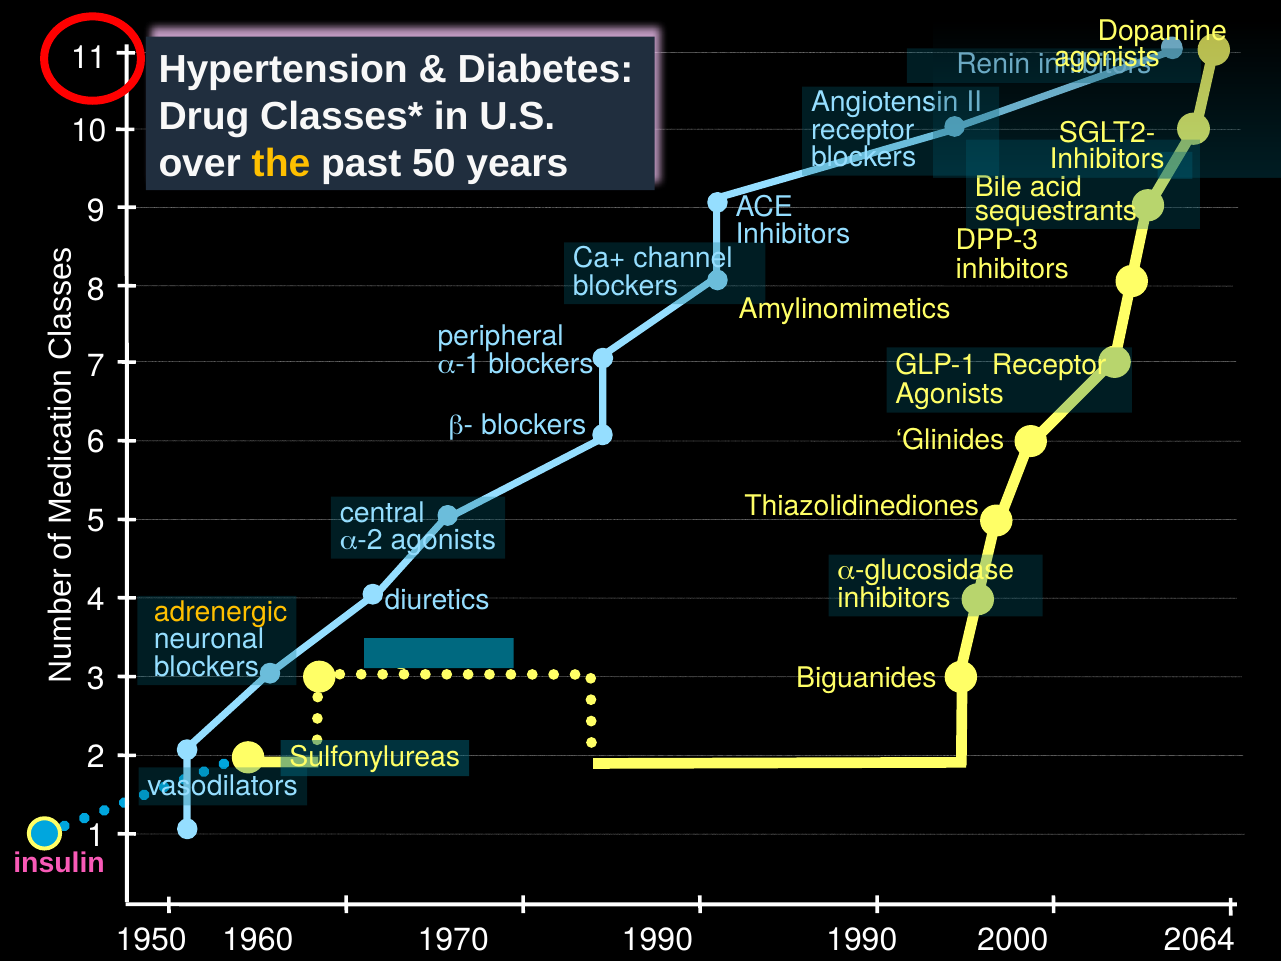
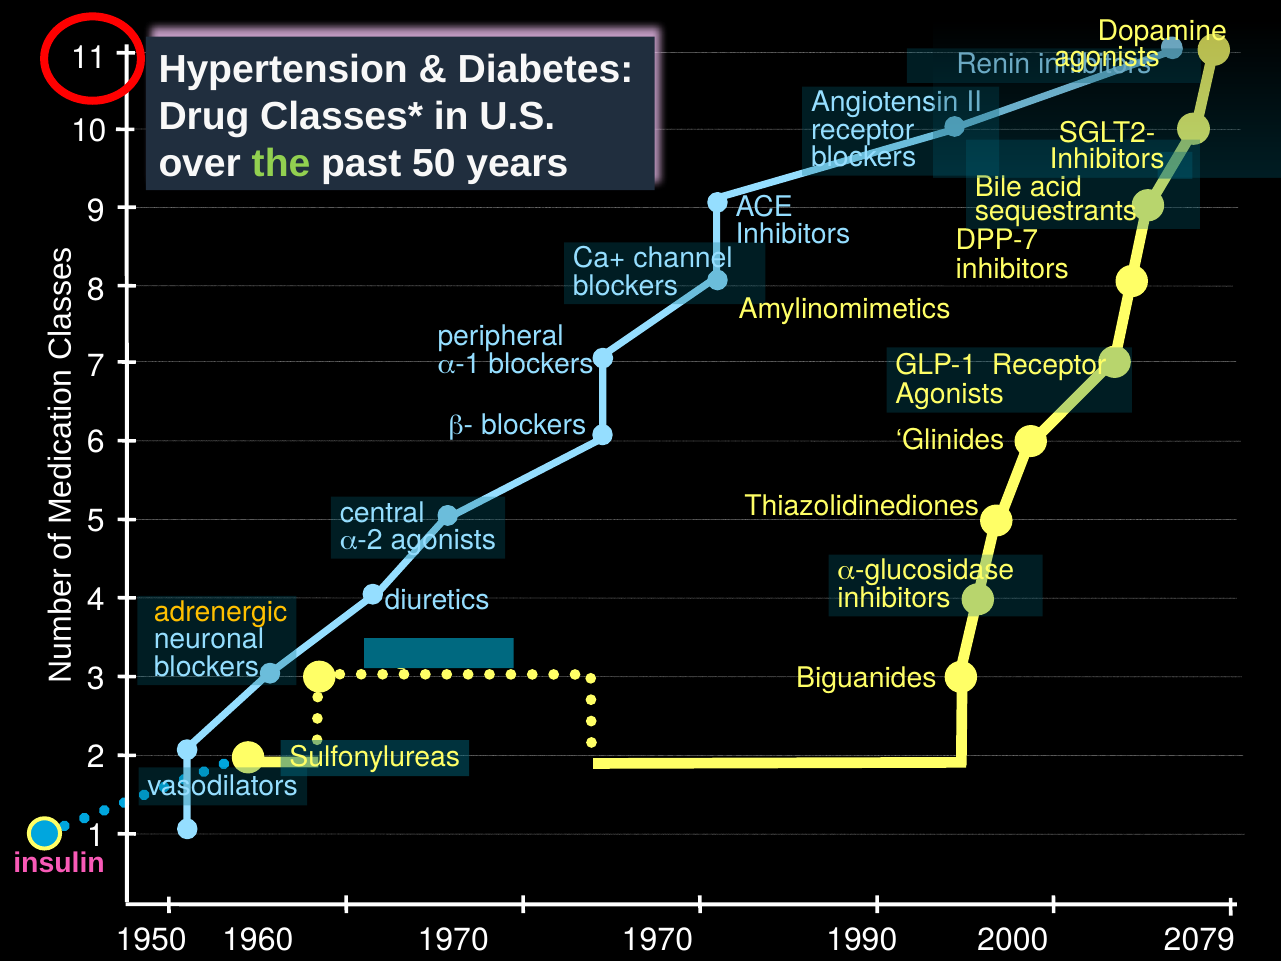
the colour: yellow -> light green
DPP-3: DPP-3 -> DPP-7
1970 1990: 1990 -> 1970
2064: 2064 -> 2079
